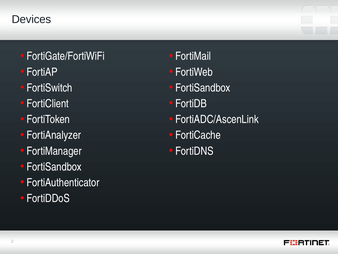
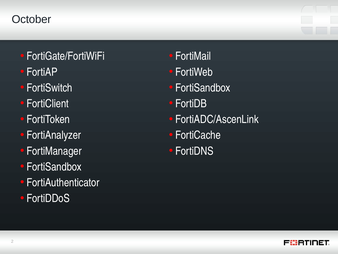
Devices: Devices -> October
